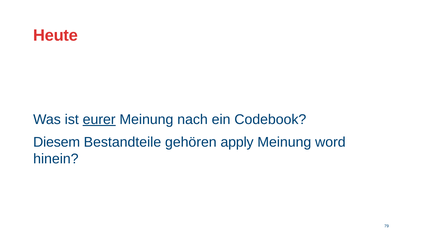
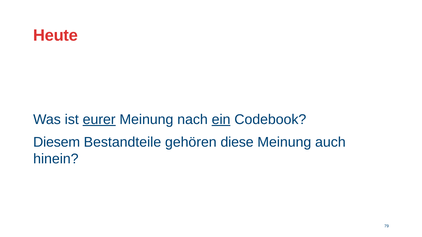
ein underline: none -> present
apply: apply -> diese
word: word -> auch
